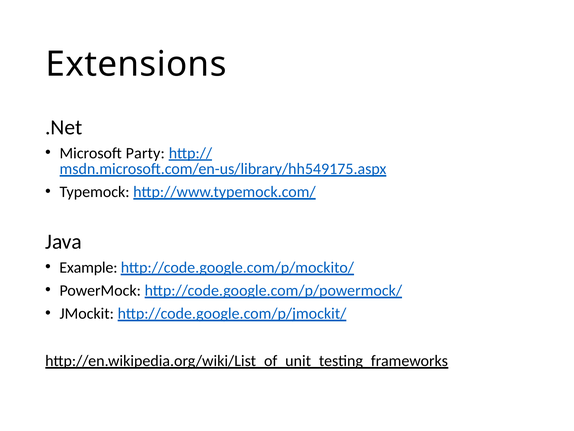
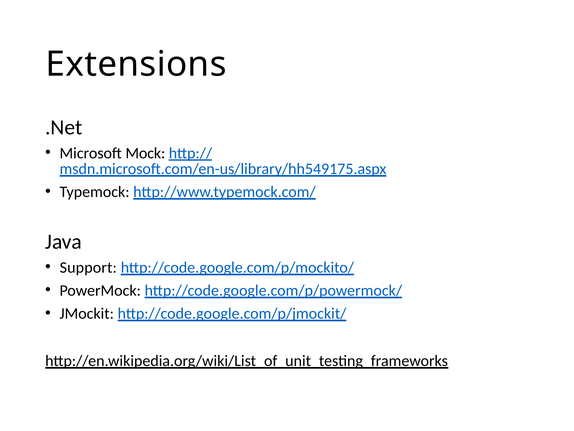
Party: Party -> Mock
Example: Example -> Support
